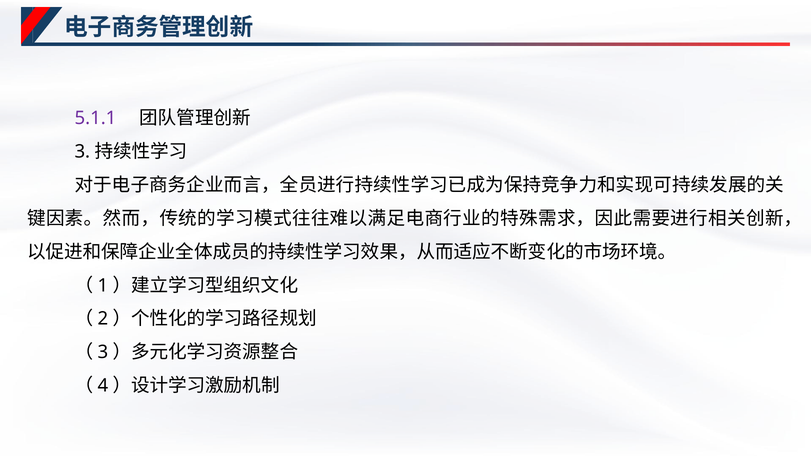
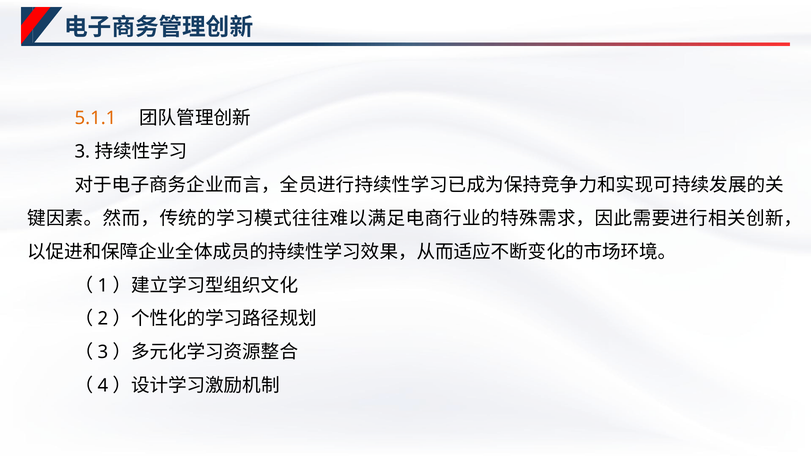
5.1.1 colour: purple -> orange
